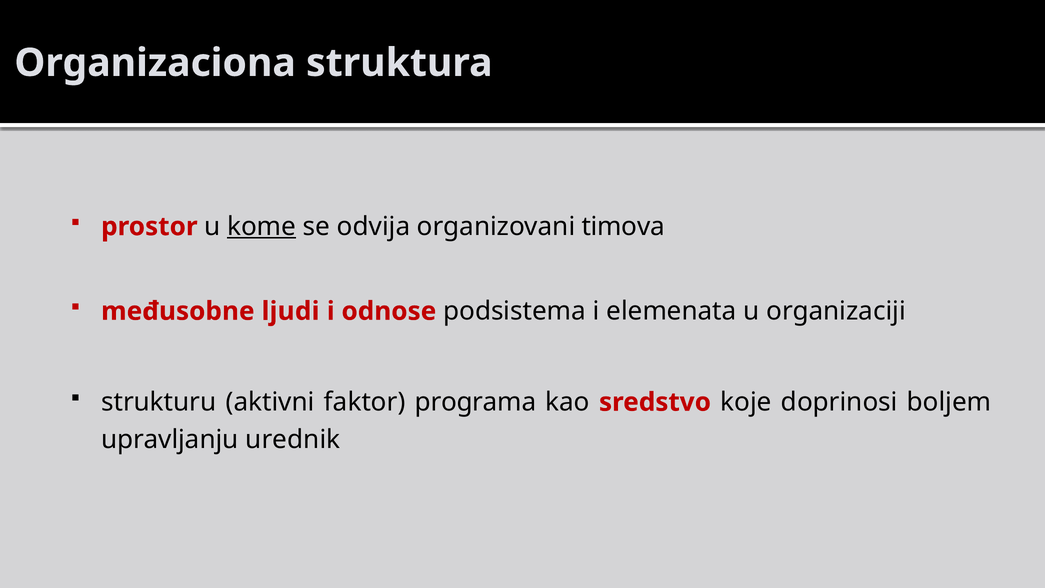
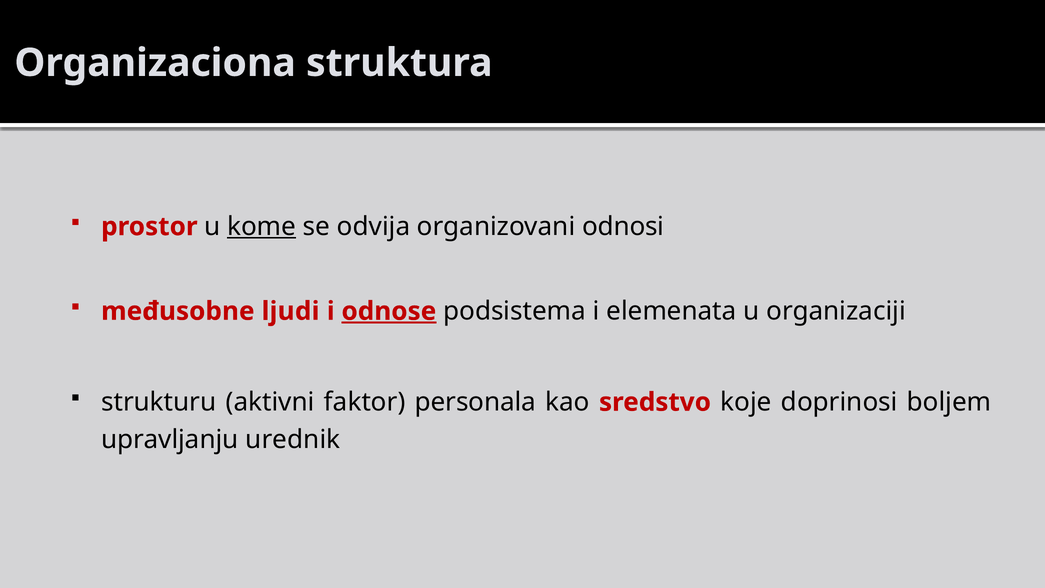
timova: timova -> odnosi
odnose underline: none -> present
programa: programa -> personala
